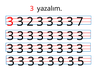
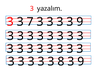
2: 2 -> 7
3 3 7: 7 -> 9
9: 9 -> 8
5 at (81, 61): 5 -> 9
